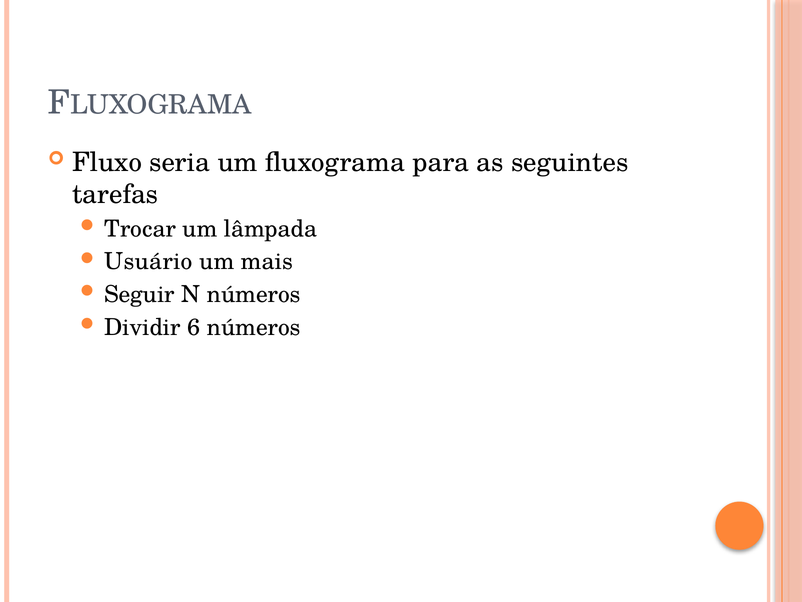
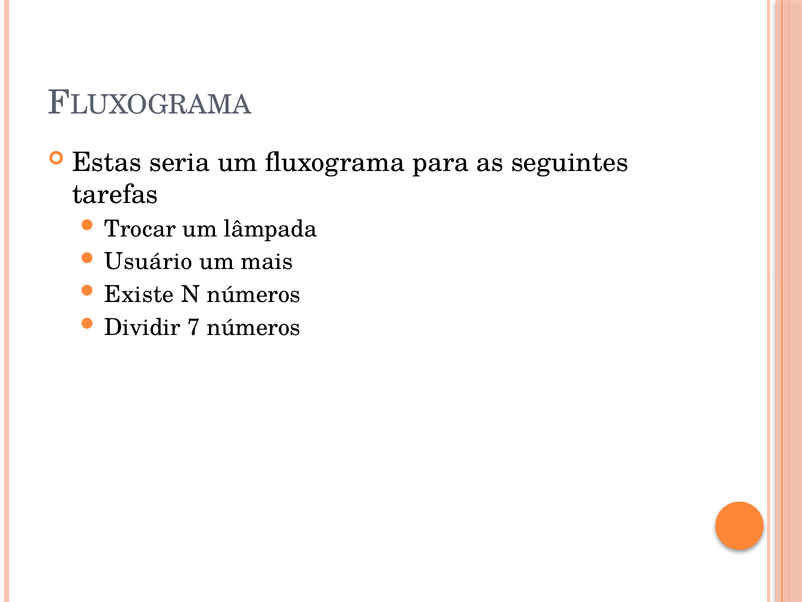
Fluxo: Fluxo -> Estas
Seguir: Seguir -> Existe
6: 6 -> 7
